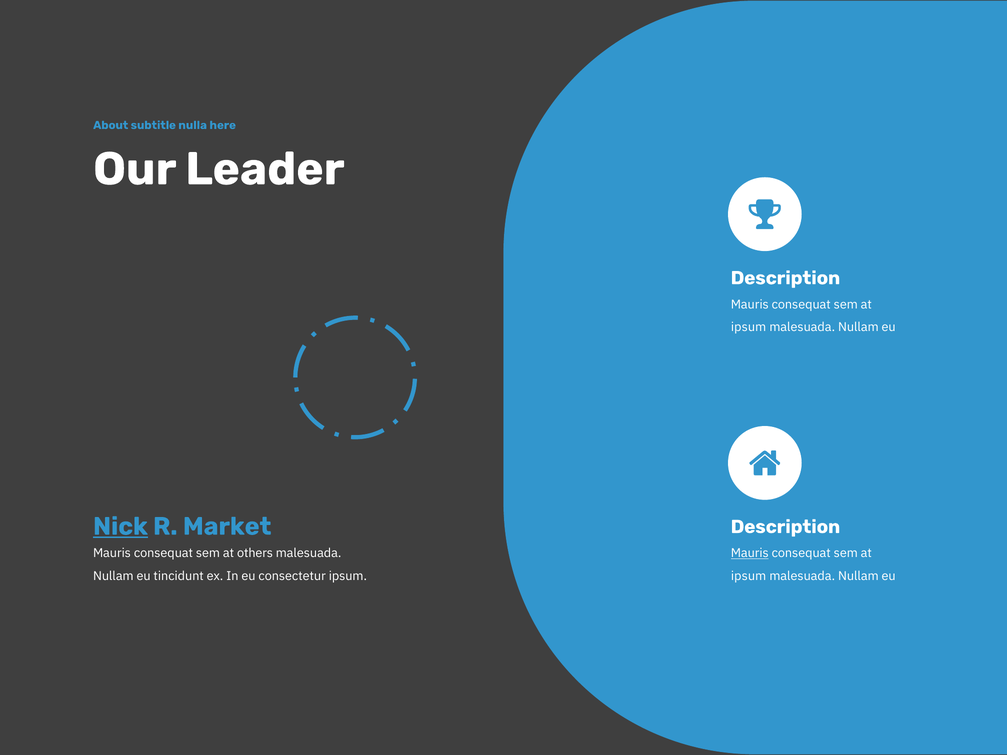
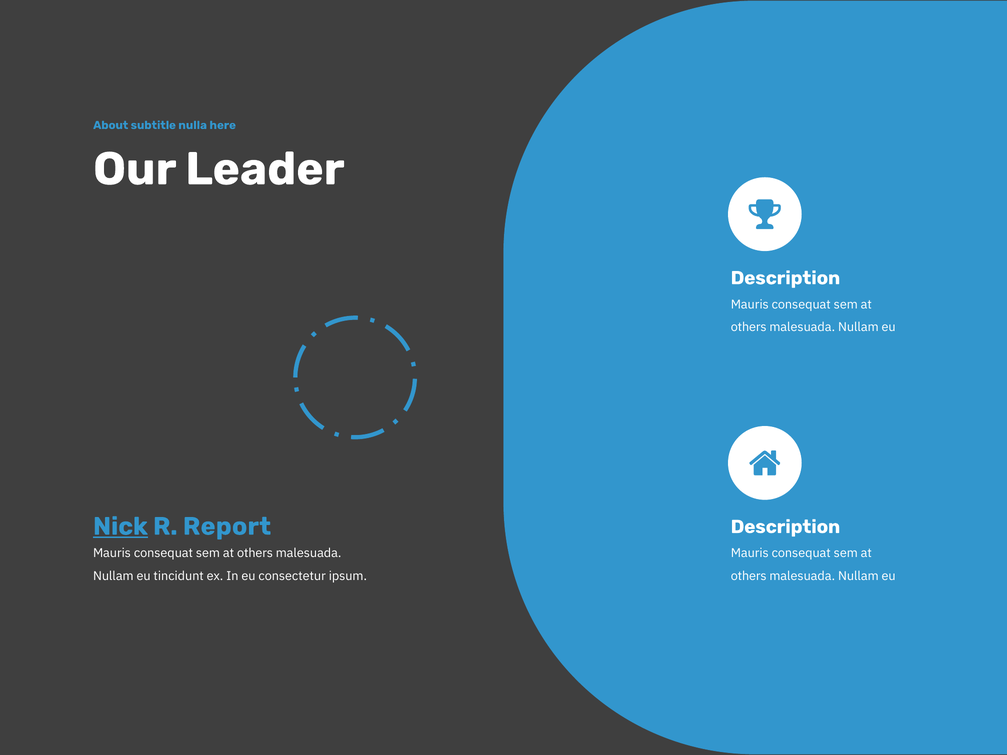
ipsum at (749, 327): ipsum -> others
Market: Market -> Report
Mauris at (750, 553) underline: present -> none
ipsum at (749, 576): ipsum -> others
